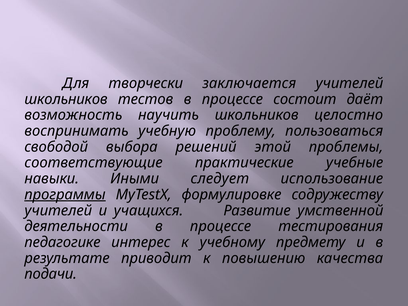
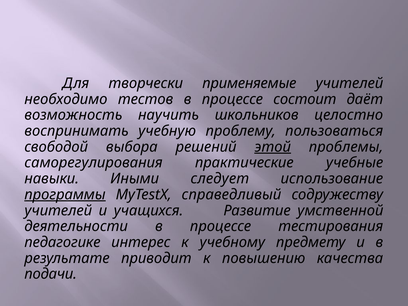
заключается: заключается -> применяемые
школьников at (66, 99): школьников -> необходимо
этой underline: none -> present
соответствующие: соответствующие -> саморегулирования
формулировке: формулировке -> справедливый
